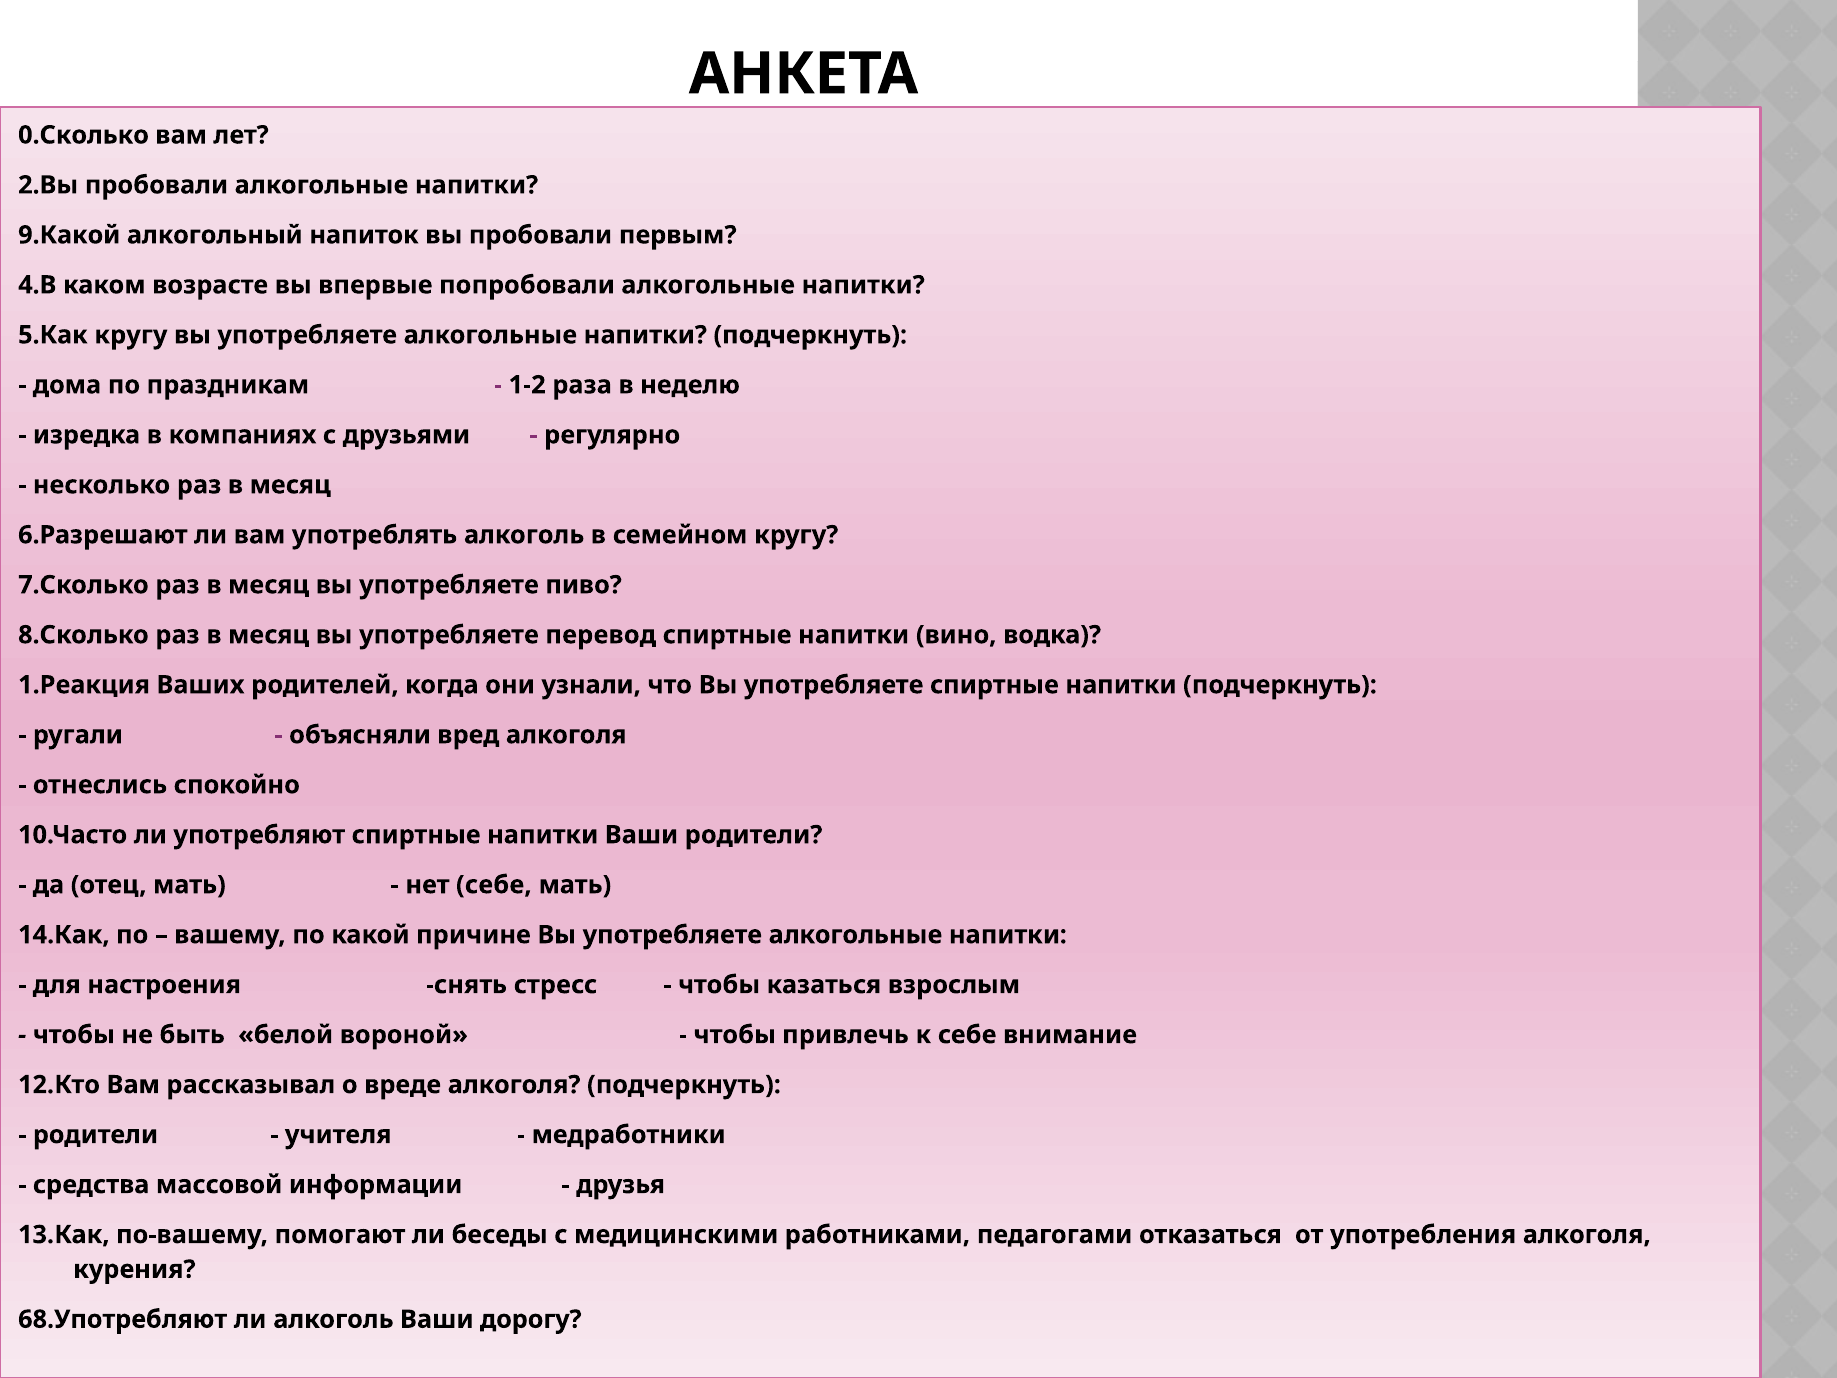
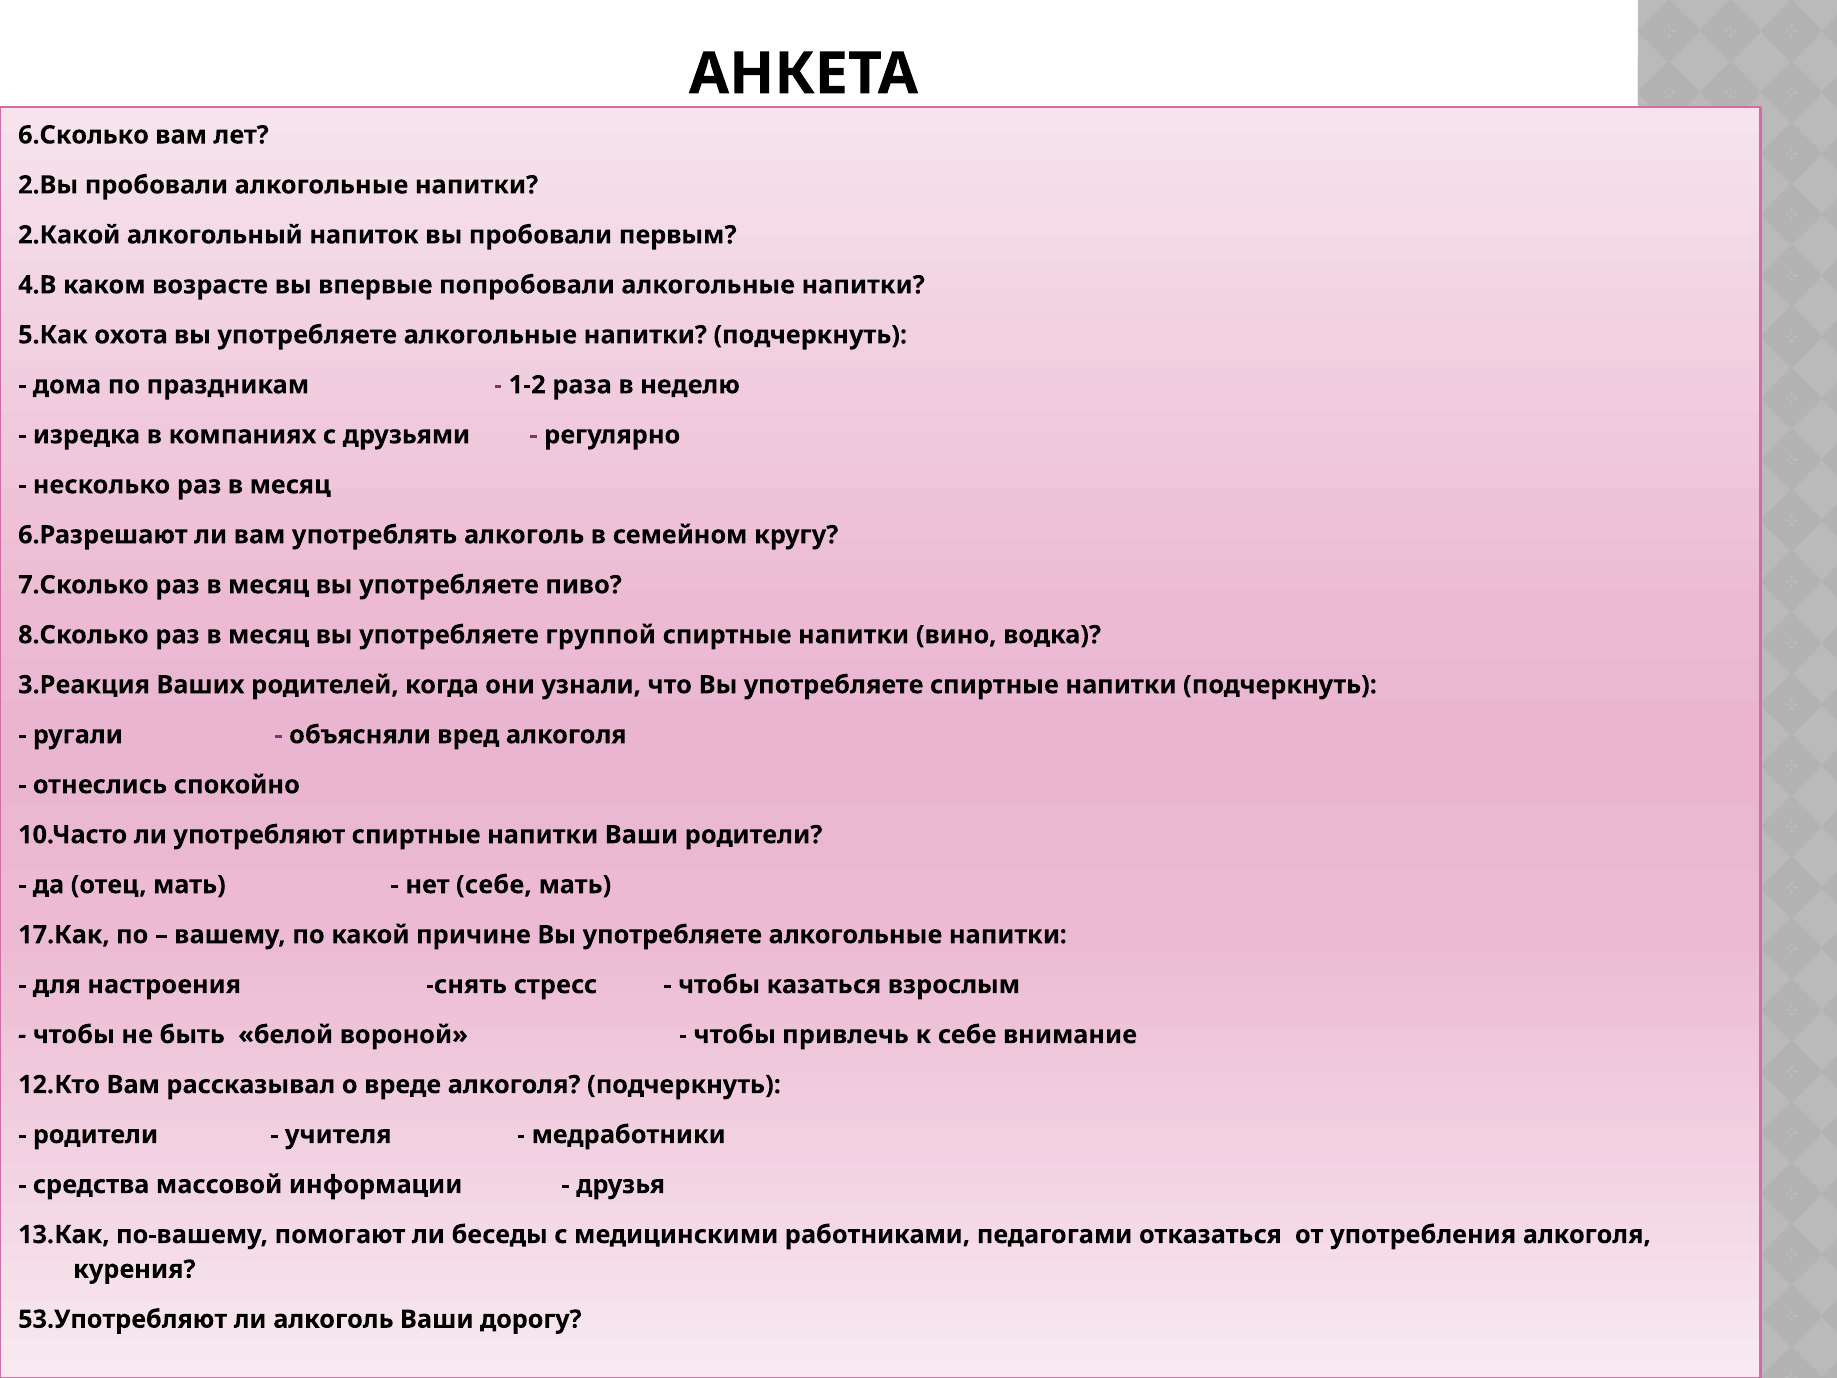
0.Сколько: 0.Сколько -> 6.Сколько
9.Какой: 9.Какой -> 2.Какой
5.Как кругу: кругу -> охота
перевод: перевод -> группой
1.Реакция: 1.Реакция -> 3.Реакция
14.Как: 14.Как -> 17.Как
68.Употребляют: 68.Употребляют -> 53.Употребляют
